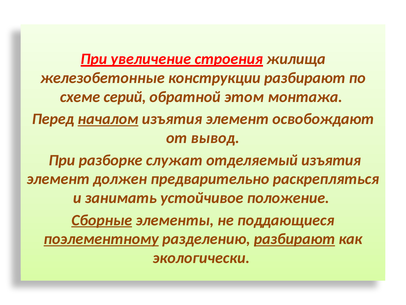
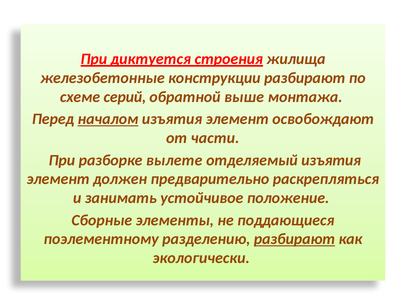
увеличение: увеличение -> диктуется
этом: этом -> выше
вывод: вывод -> части
служат: служат -> вылете
Сборные underline: present -> none
поэлементному underline: present -> none
